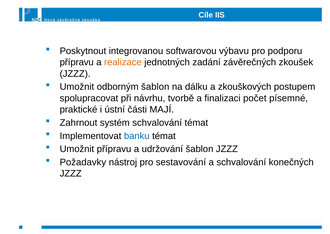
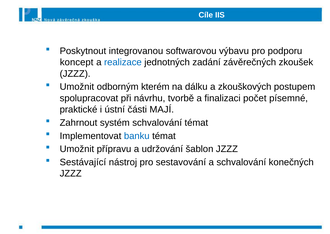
přípravu at (77, 62): přípravu -> koncept
realizace colour: orange -> blue
odborným šablon: šablon -> kterém
Požadavky: Požadavky -> Sestávající
